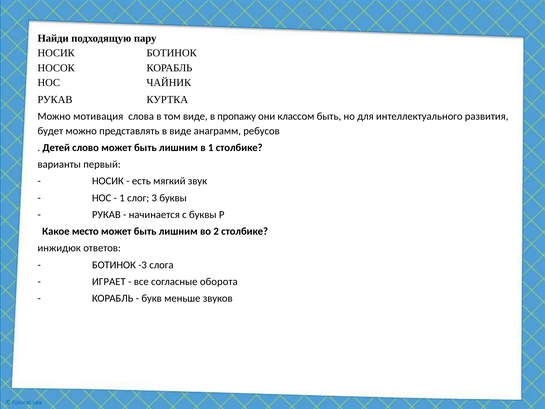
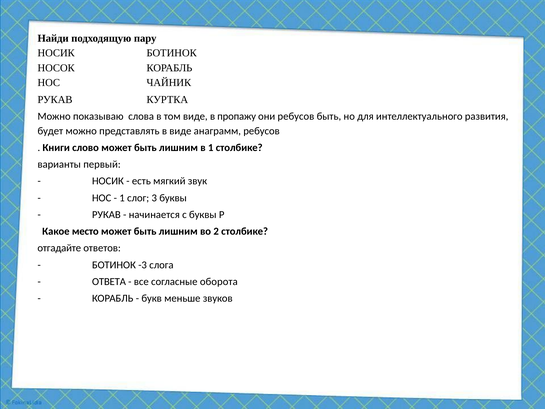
мотивация: мотивация -> показываю
они классом: классом -> ребусов
Детей: Детей -> Книги
инжидюк: инжидюк -> отгадайте
ИГРАЕТ: ИГРАЕТ -> ОТВЕТА
